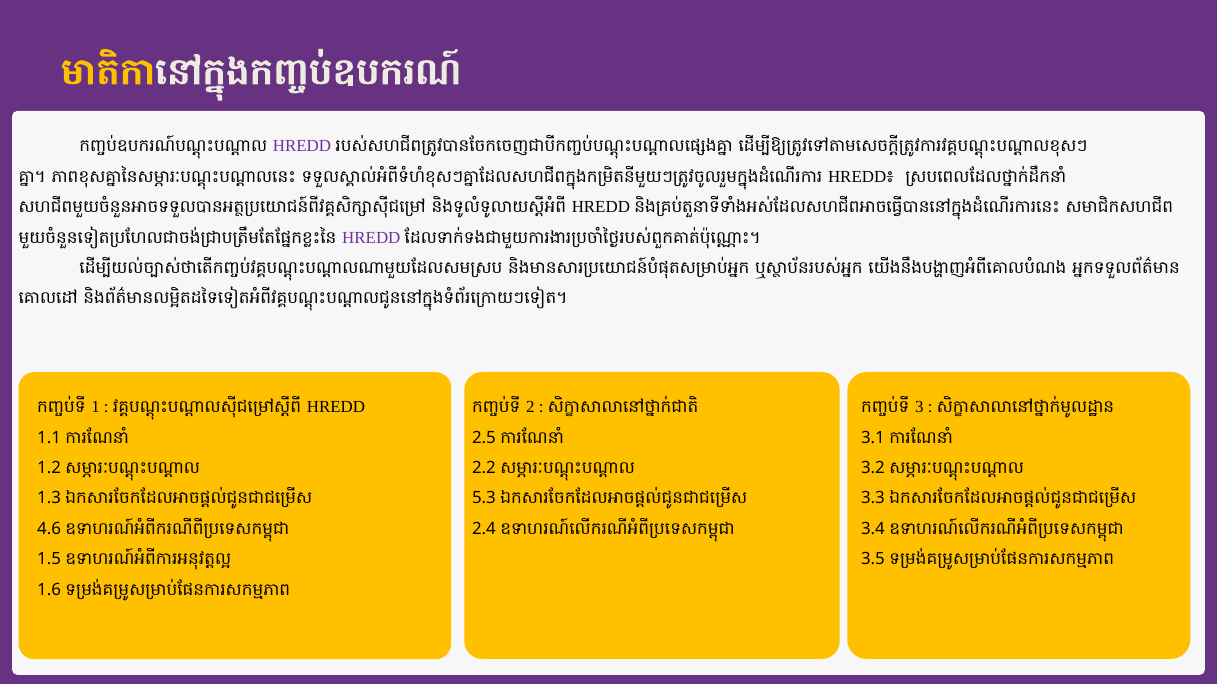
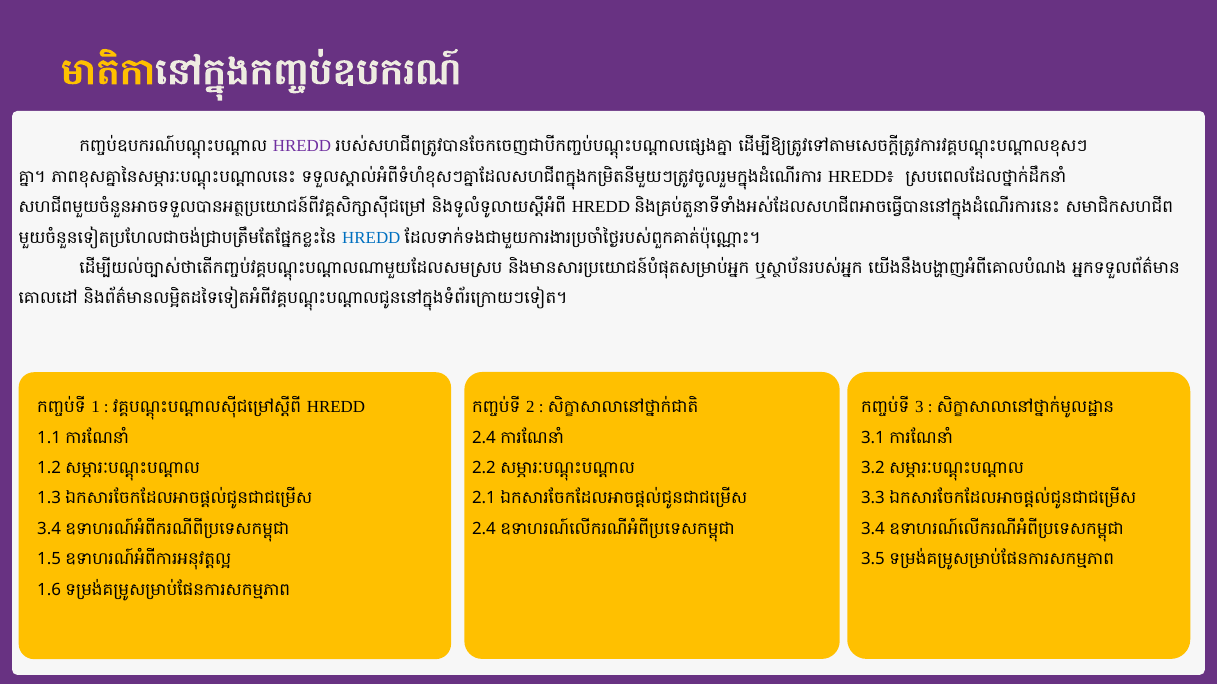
HREDD at (371, 238) colour: purple -> blue
2.5 at (484, 438): 2.5 -> 2.4
5.3: 5.3 -> 2.1
4.6 at (49, 529): 4.6 -> 3.4
